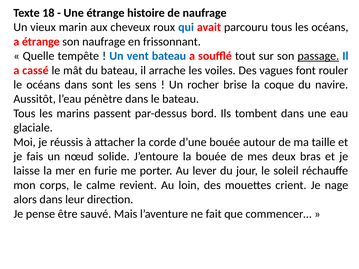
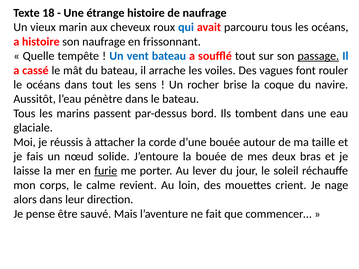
a étrange: étrange -> histoire
dans sont: sont -> tout
furie underline: none -> present
